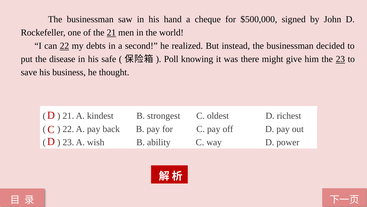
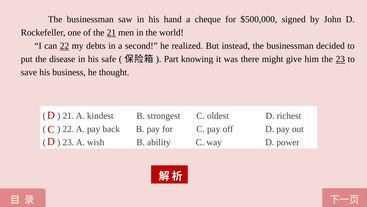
Poll: Poll -> Part
